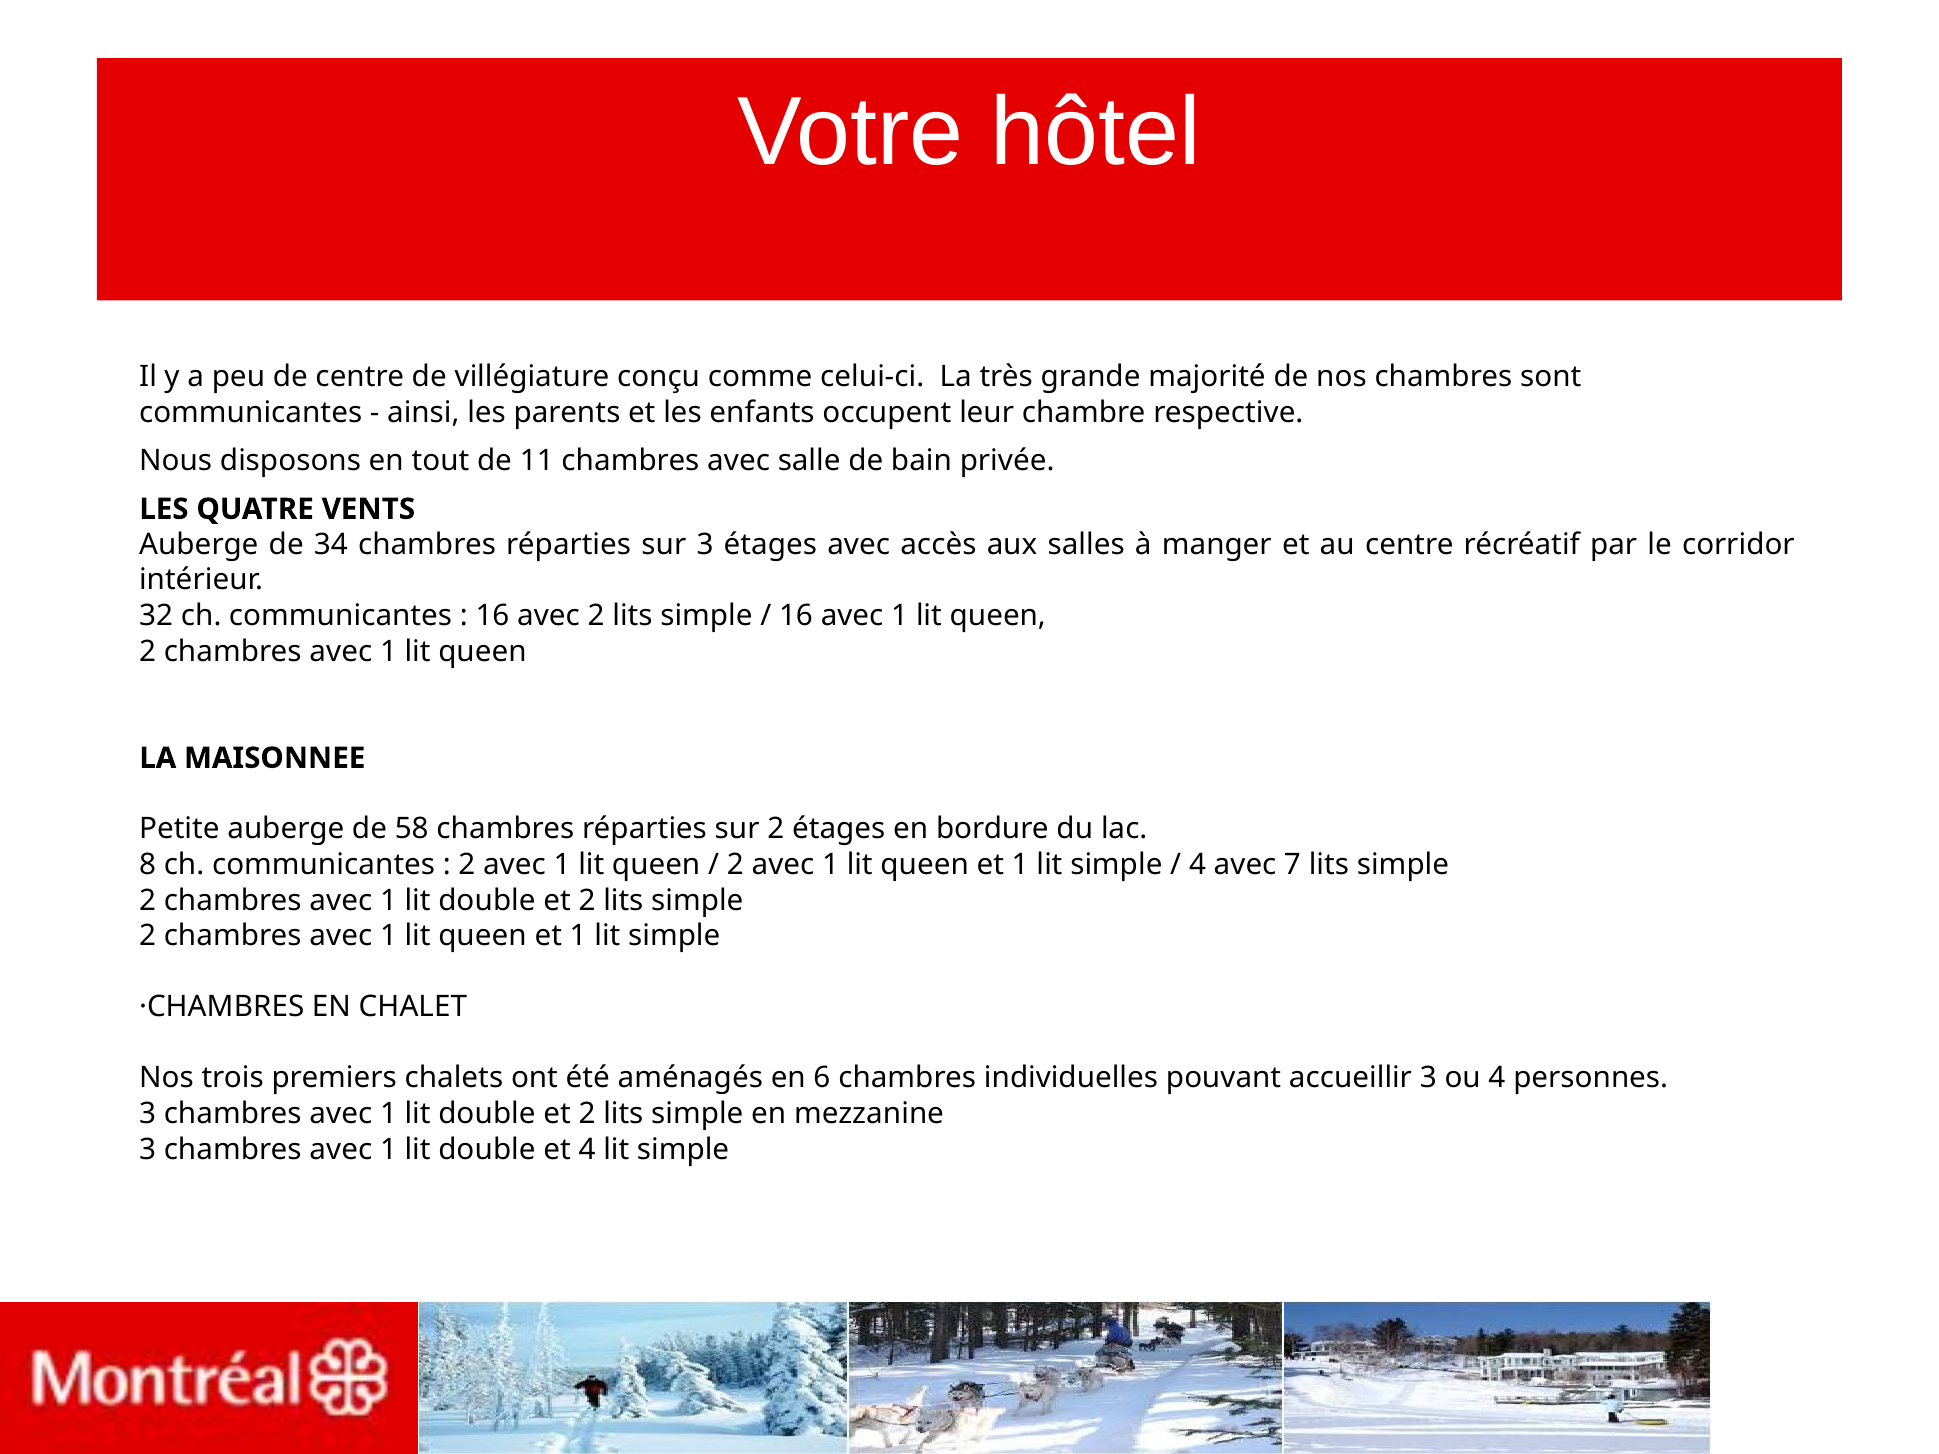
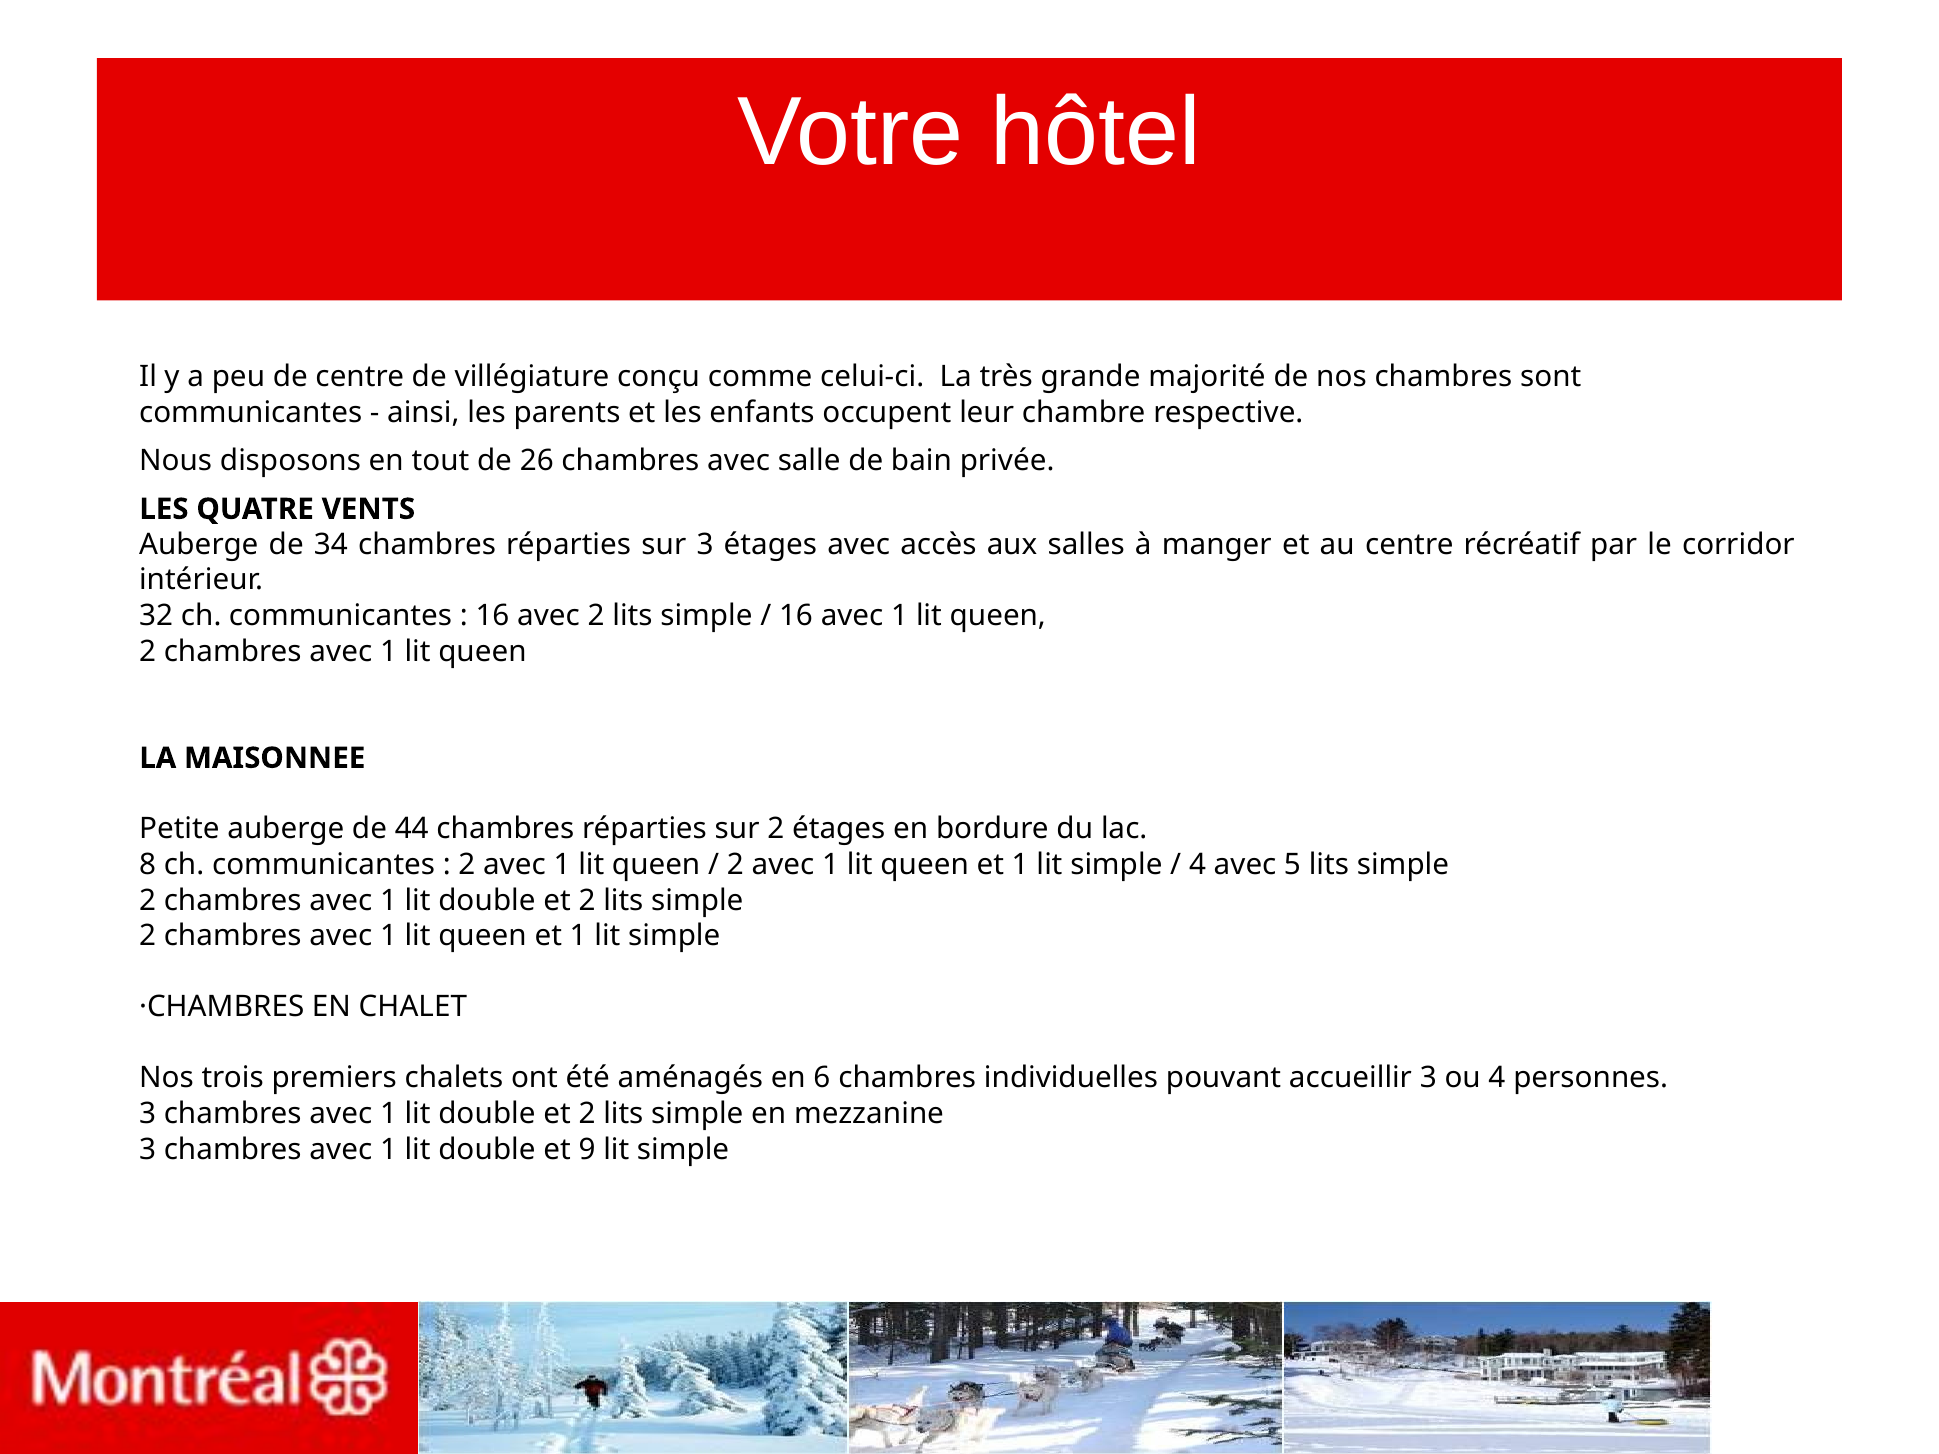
11: 11 -> 26
58: 58 -> 44
7: 7 -> 5
et 4: 4 -> 9
